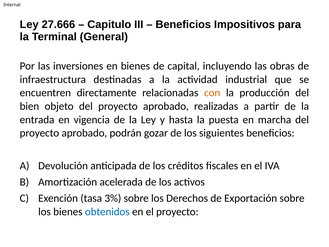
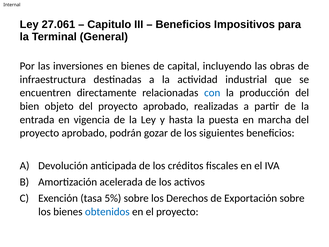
27.666: 27.666 -> 27.061
con colour: orange -> blue
3%: 3% -> 5%
